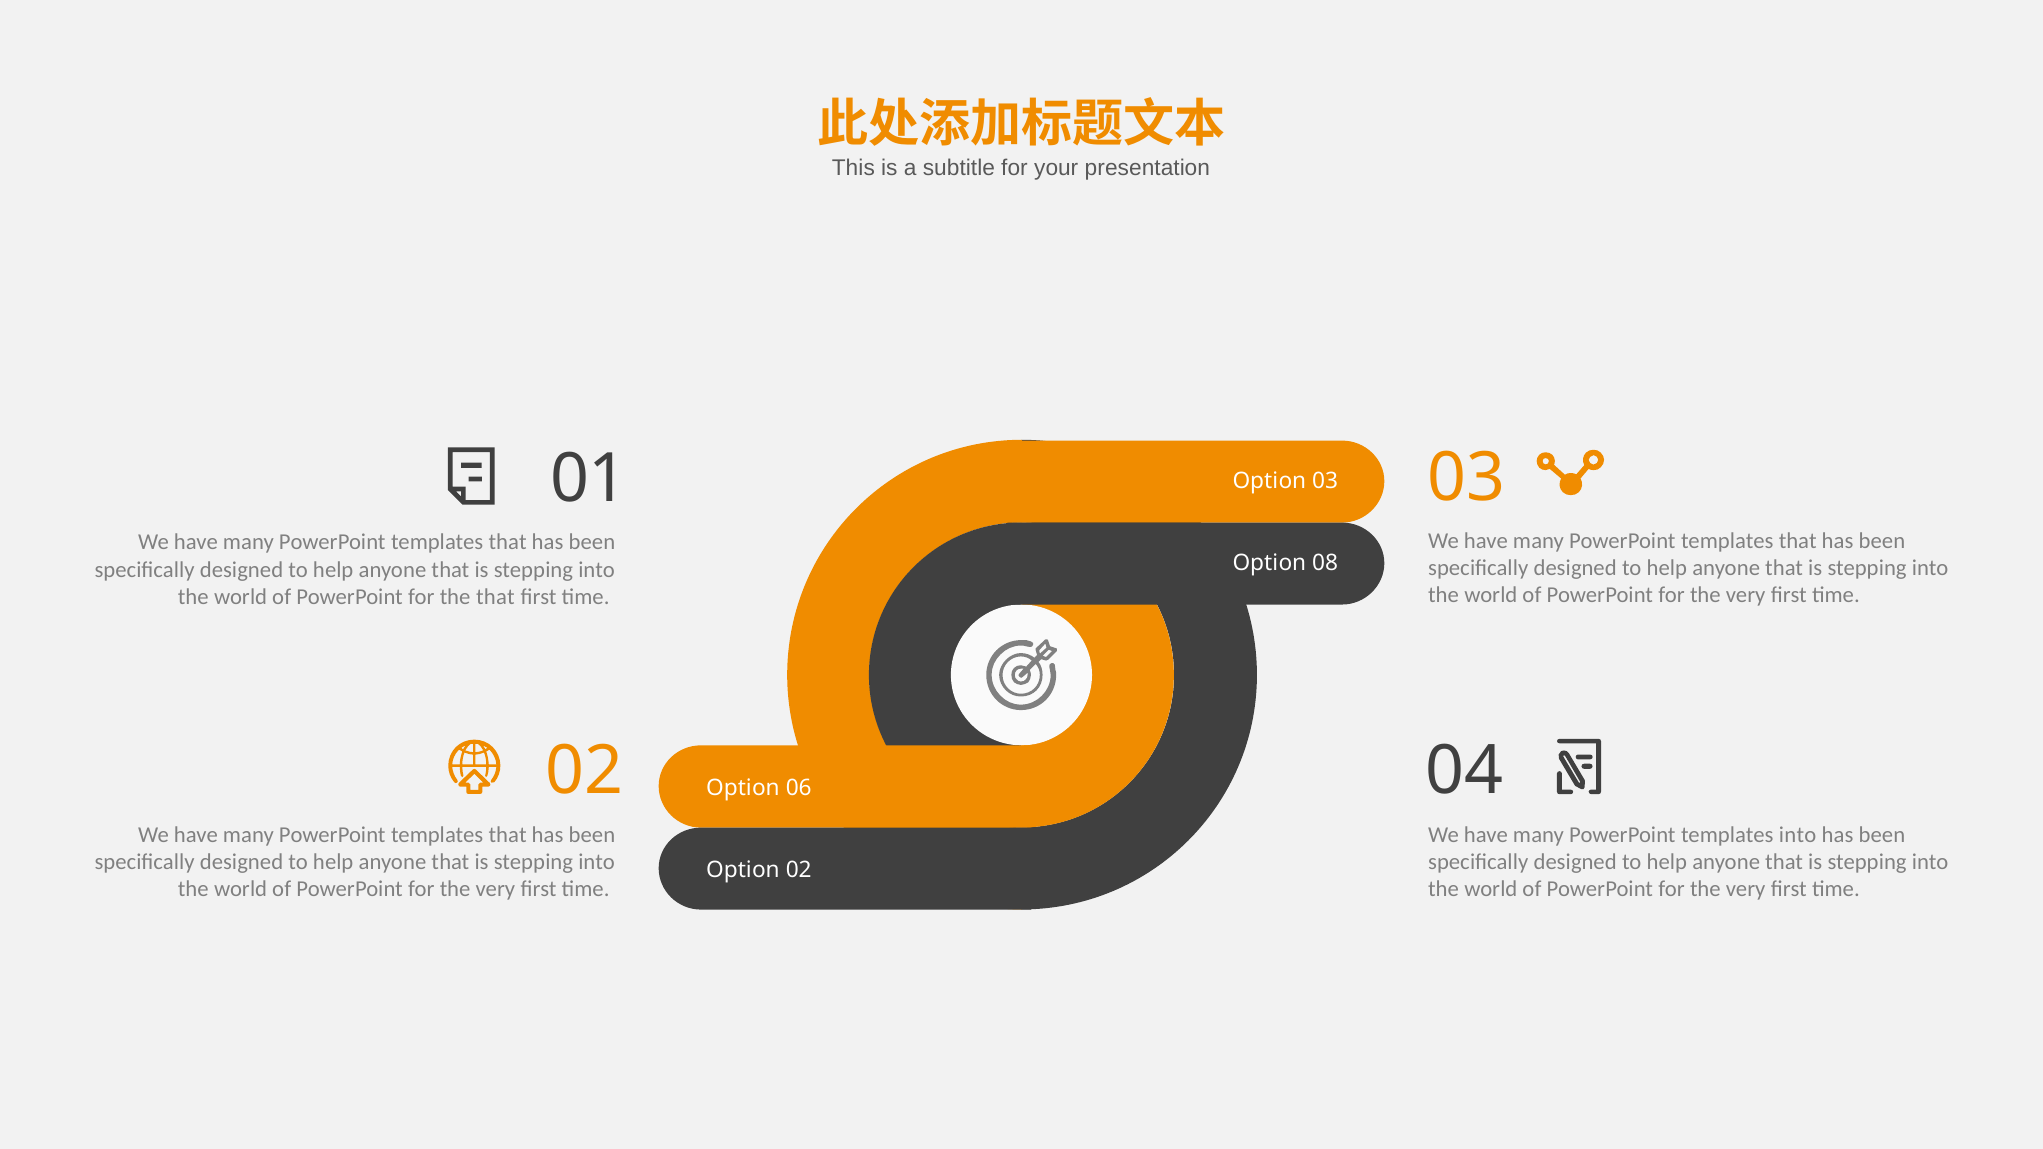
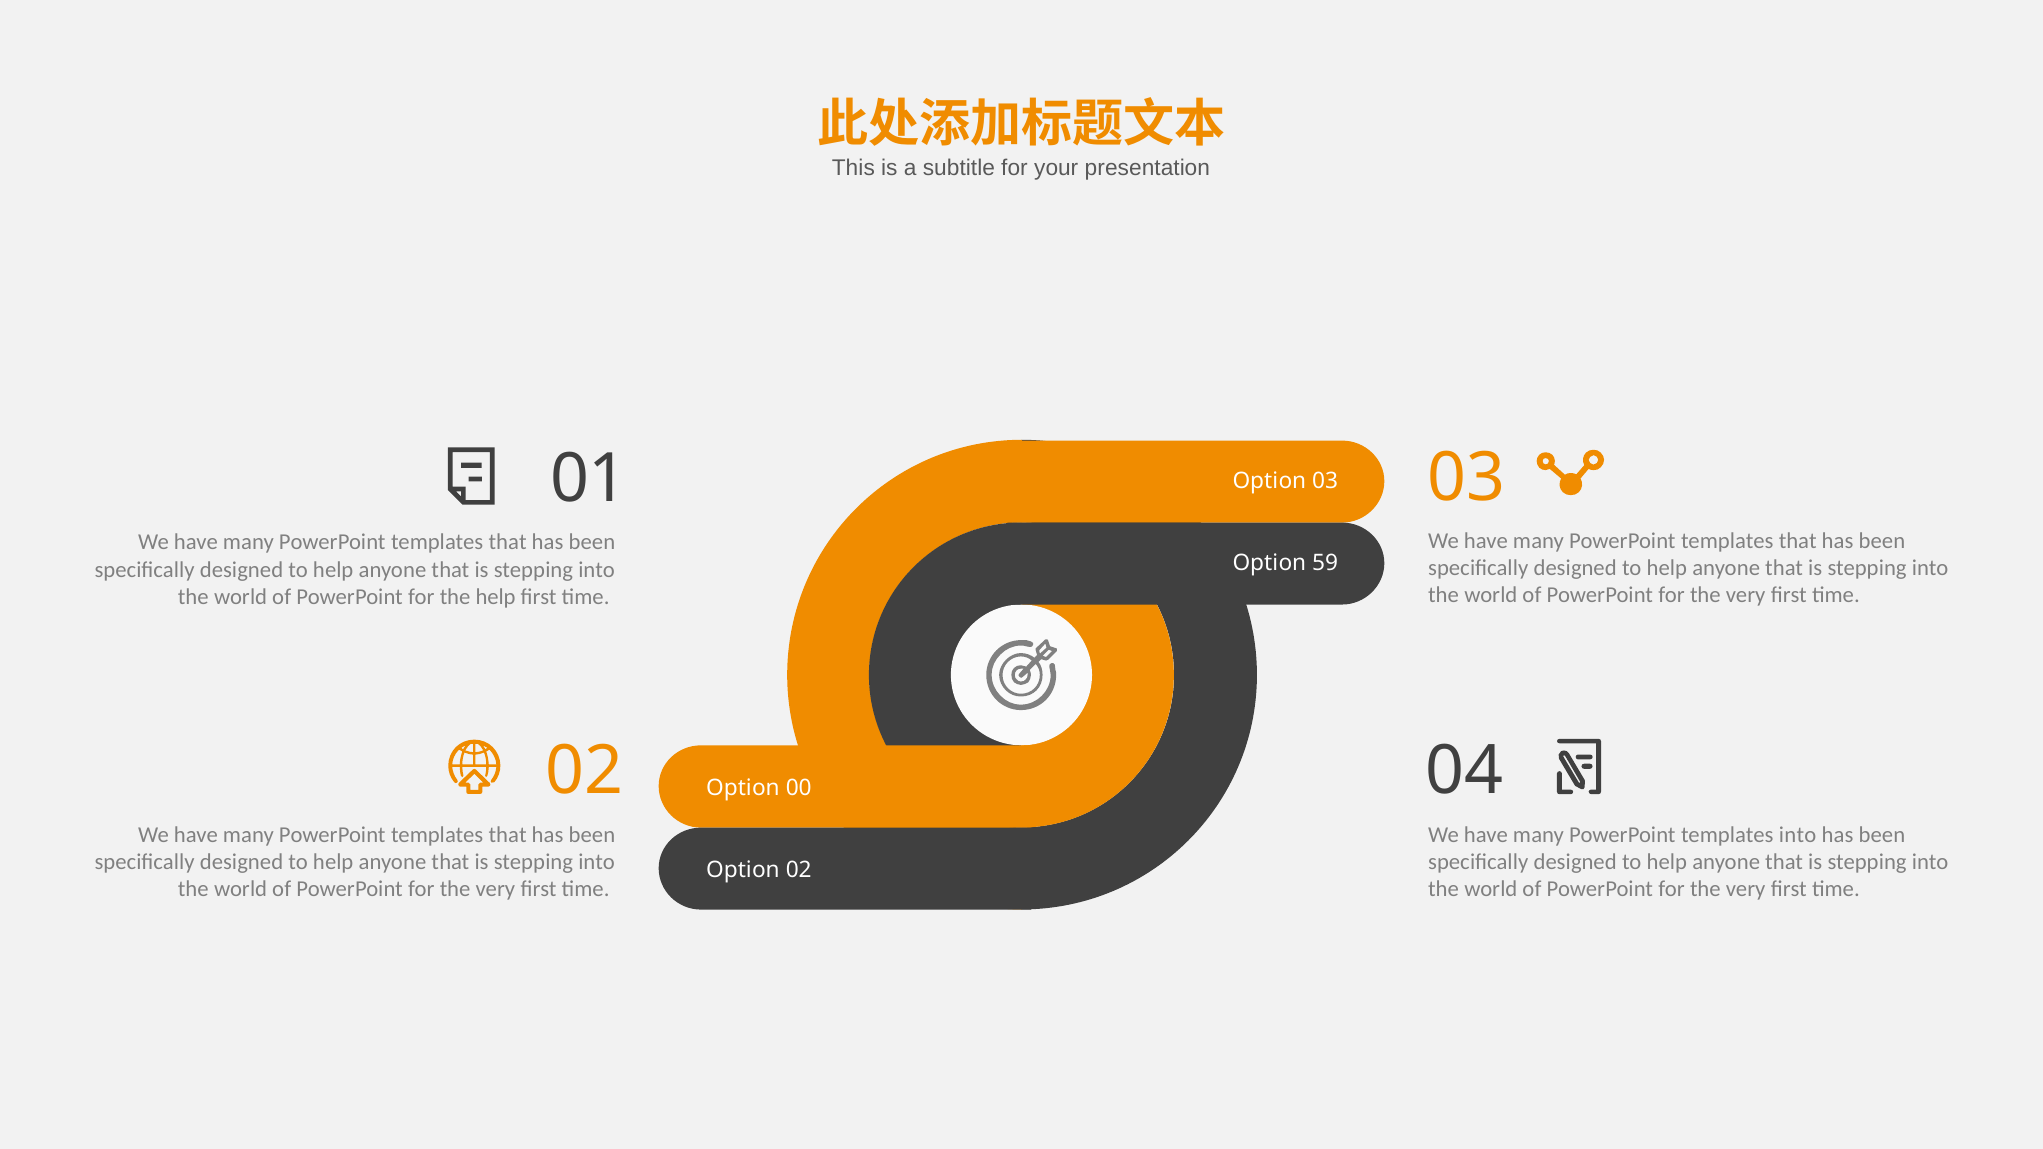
08: 08 -> 59
the that: that -> help
06: 06 -> 00
